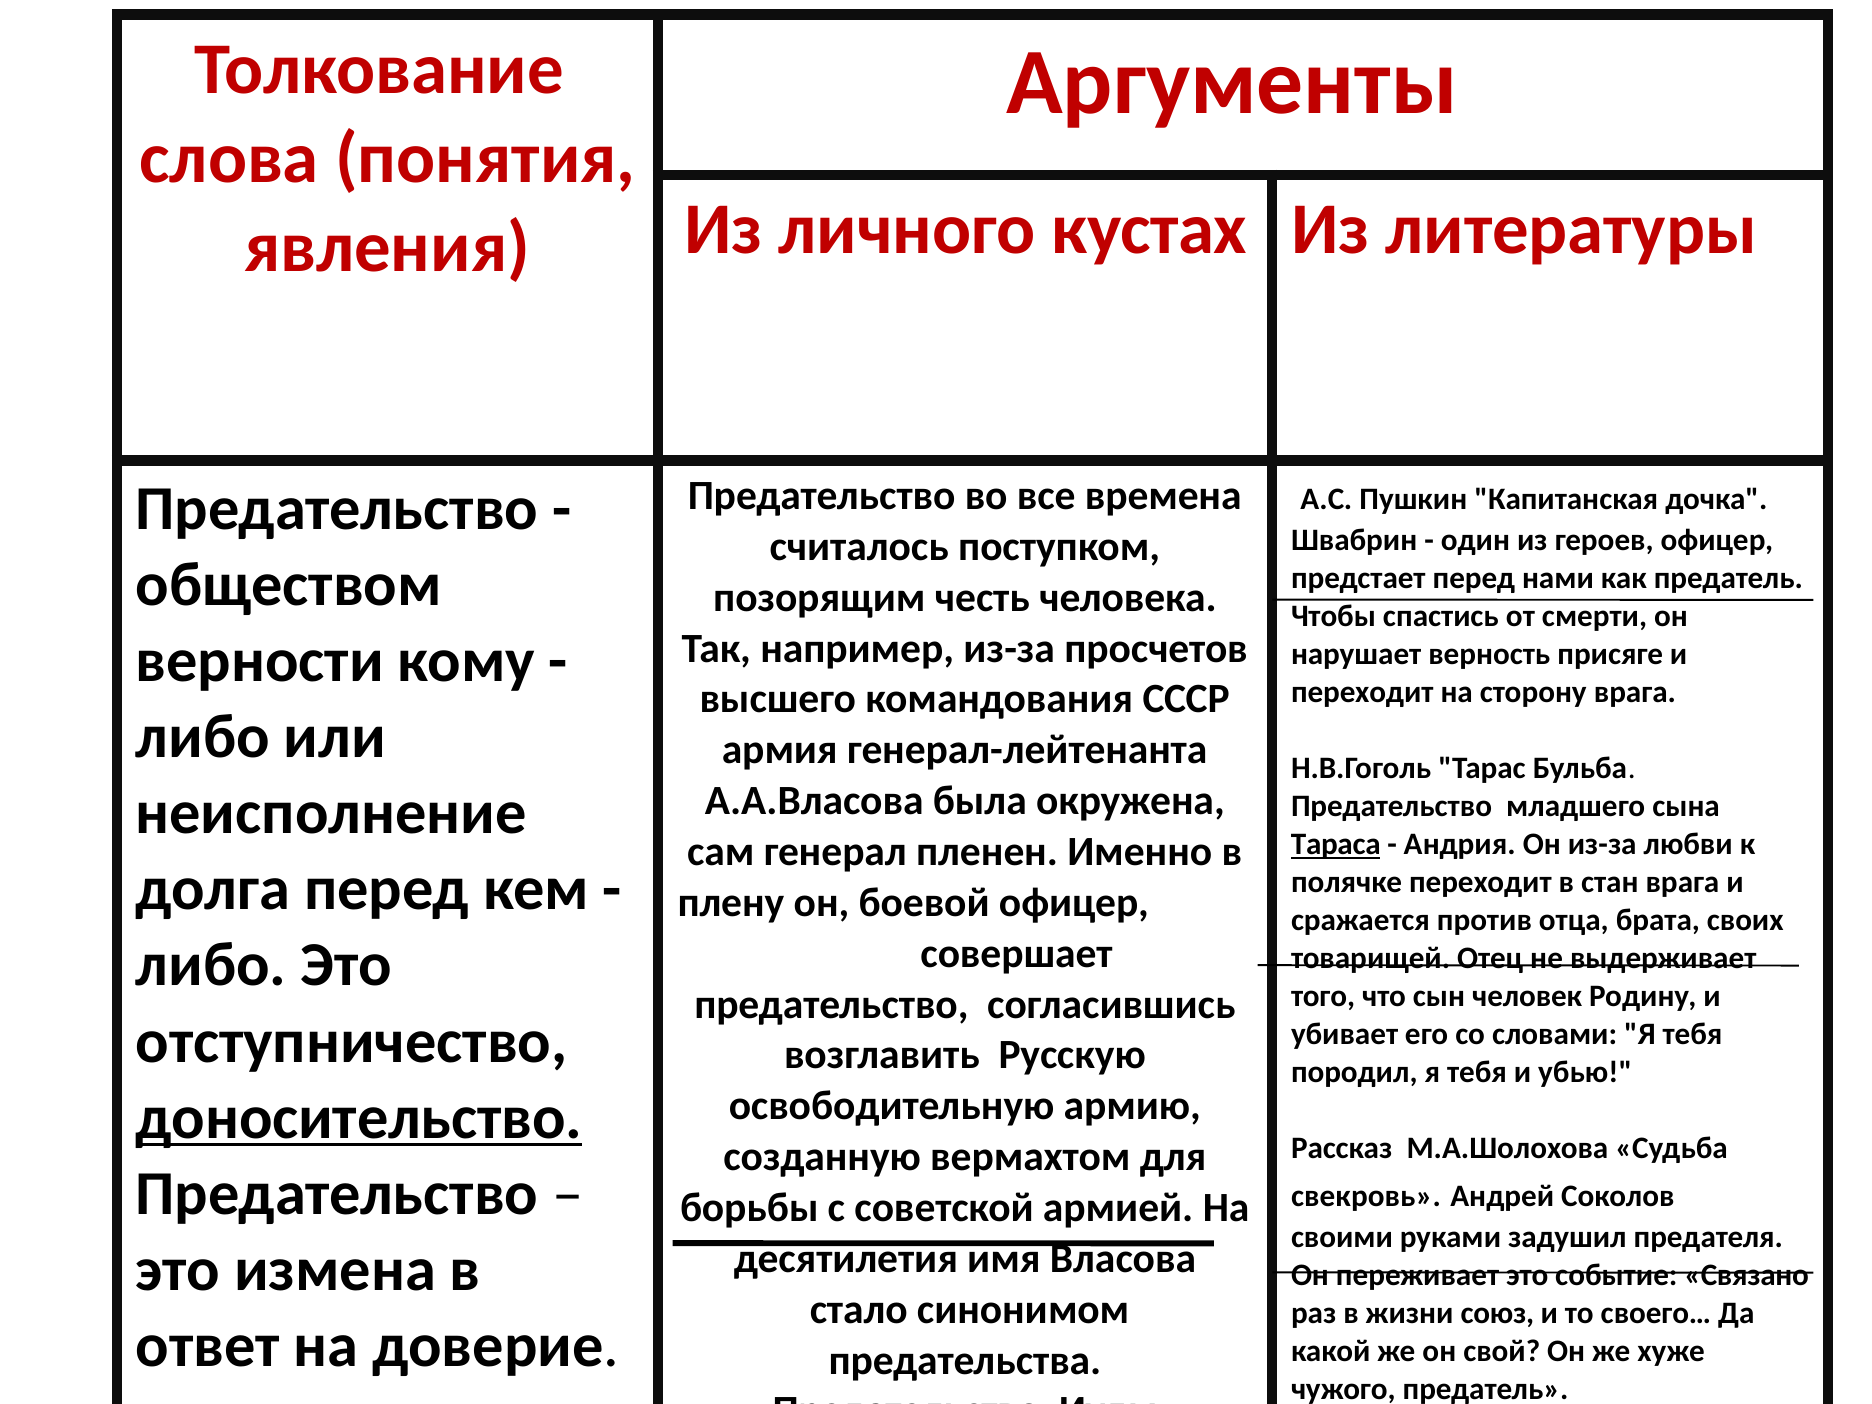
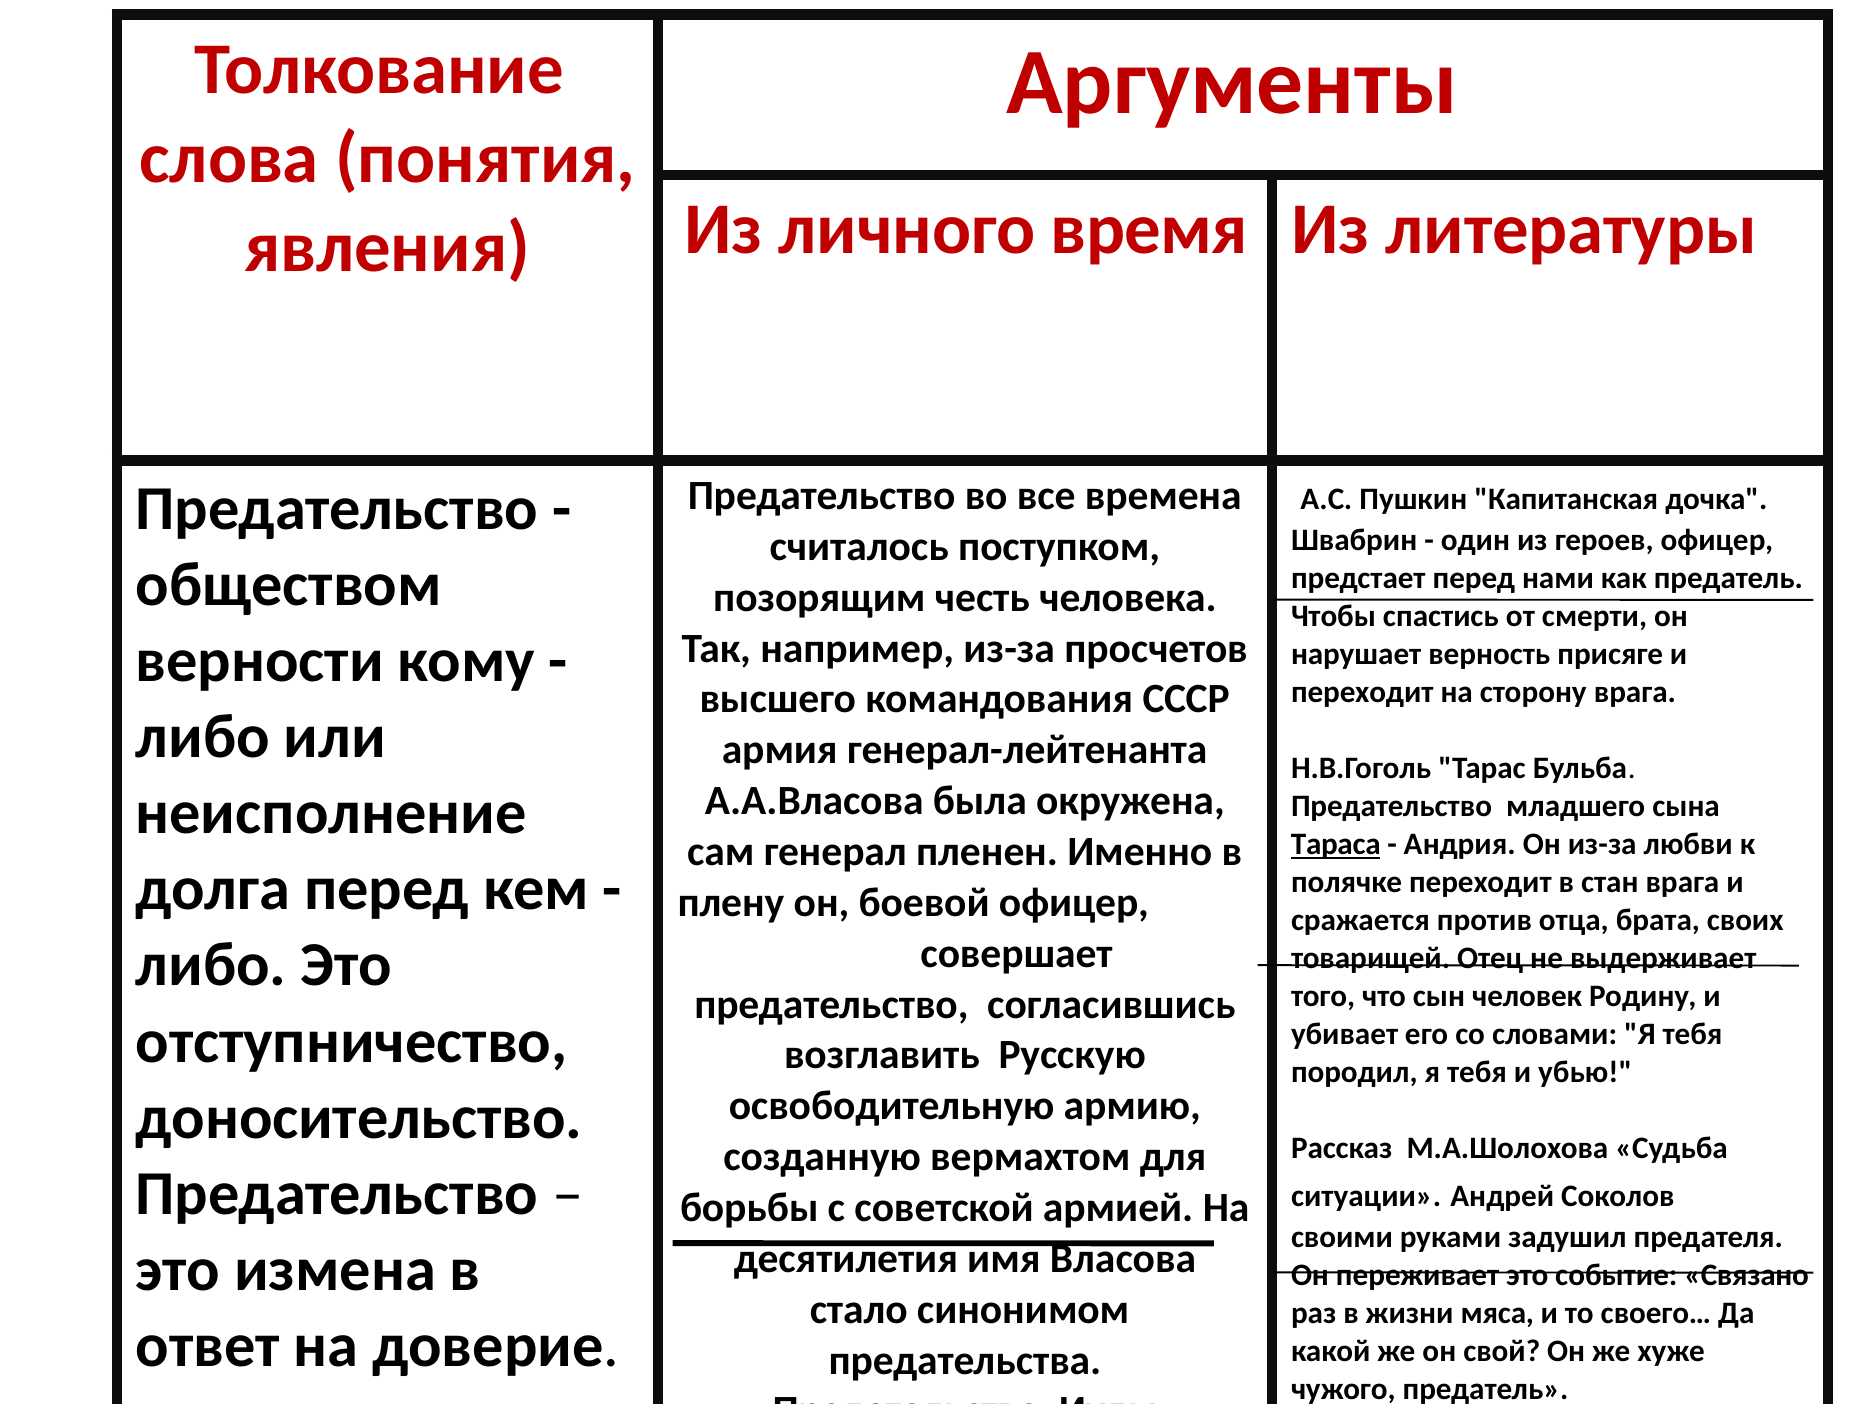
кустах: кустах -> время
доносительство underline: present -> none
свекровь: свекровь -> ситуации
союз: союз -> мяса
